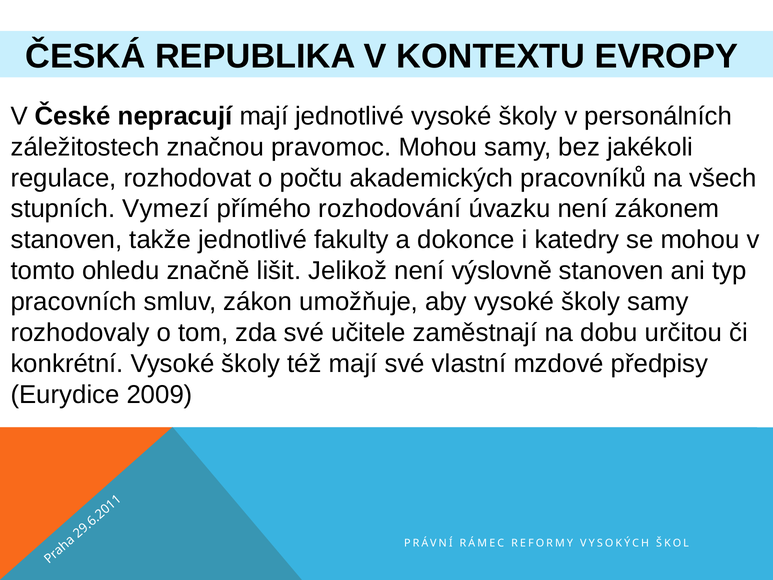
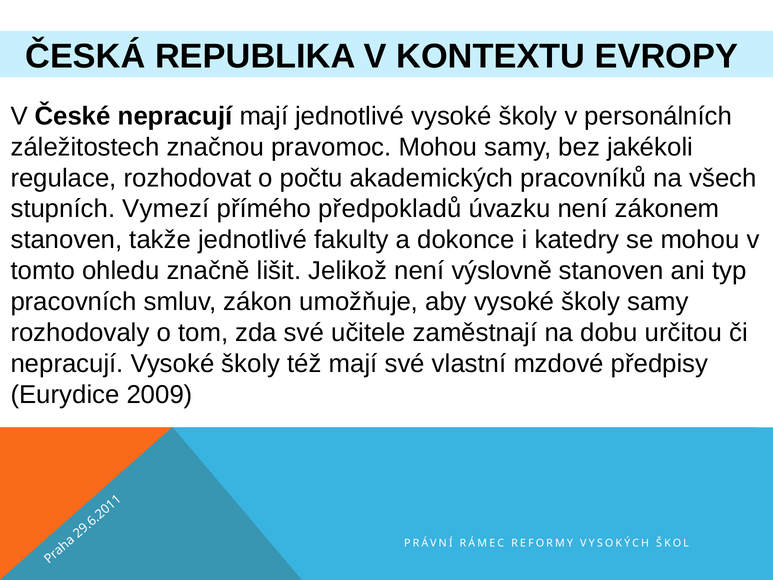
rozhodování: rozhodování -> předpokladů
konkrétní at (67, 363): konkrétní -> nepracují
